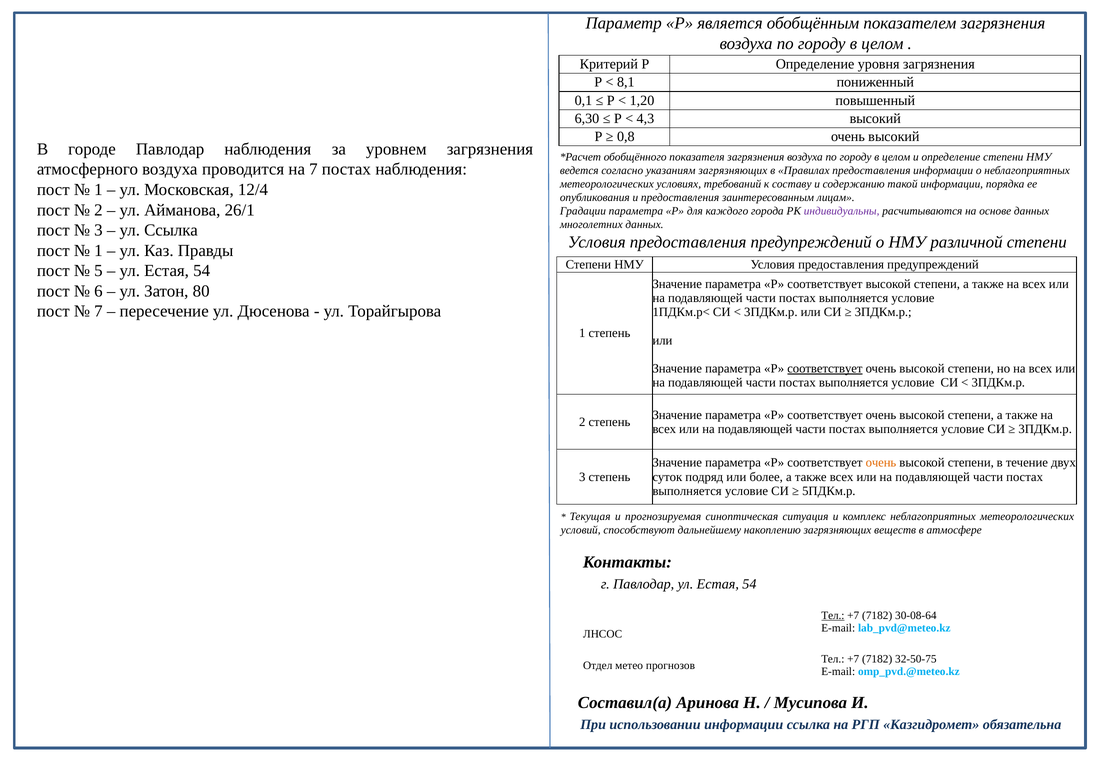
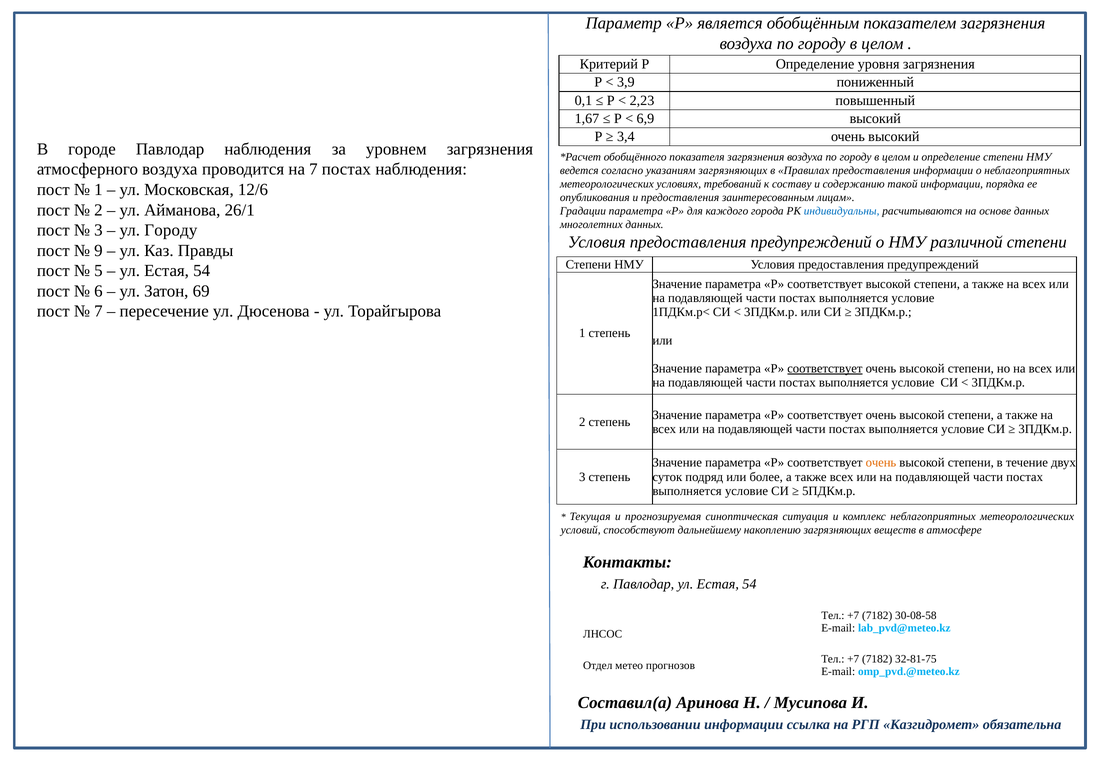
8,1: 8,1 -> 3,9
1,20: 1,20 -> 2,23
6,30: 6,30 -> 1,67
4,3: 4,3 -> 6,9
0,8: 0,8 -> 3,4
12/4: 12/4 -> 12/6
индивидуальны colour: purple -> blue
ул Ссылка: Ссылка -> Городу
1 at (98, 251): 1 -> 9
80: 80 -> 69
Тел at (833, 616) underline: present -> none
30-08-64: 30-08-64 -> 30-08-58
32-50-75: 32-50-75 -> 32-81-75
